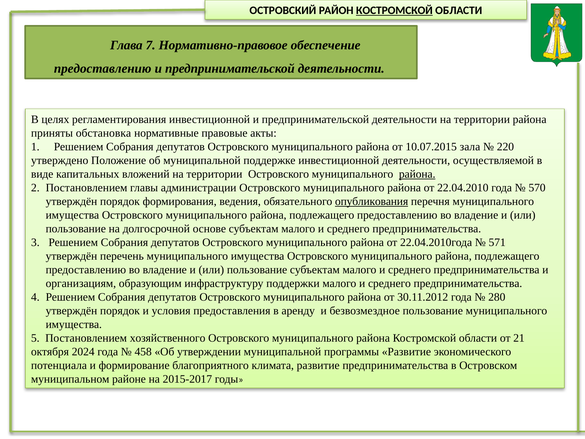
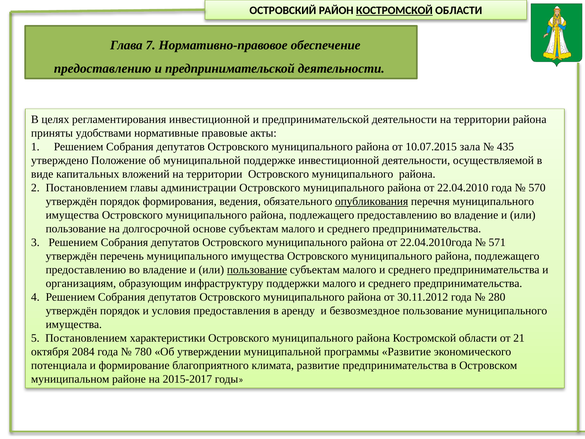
обстановка: обстановка -> удобствами
220: 220 -> 435
района at (417, 174) underline: present -> none
пользование at (257, 270) underline: none -> present
хозяйственного: хозяйственного -> характеристики
2024: 2024 -> 2084
458: 458 -> 780
